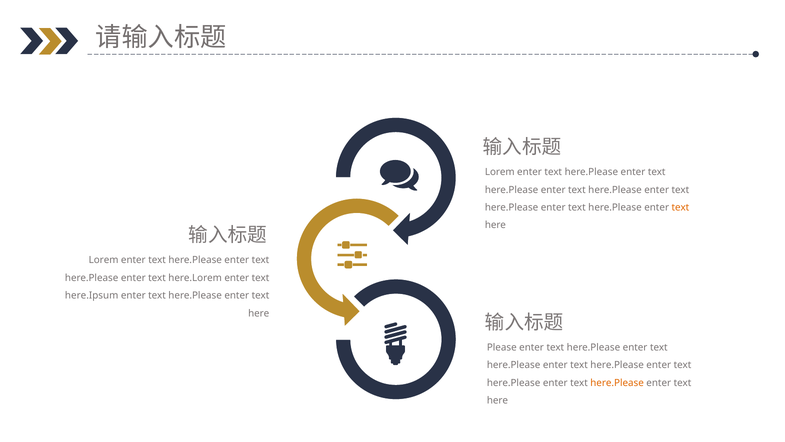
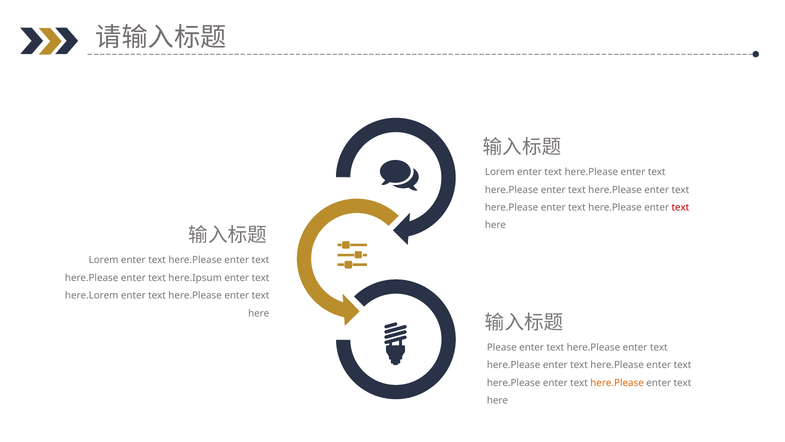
text at (680, 207) colour: orange -> red
here.Lorem: here.Lorem -> here.Ipsum
here.Ipsum: here.Ipsum -> here.Lorem
